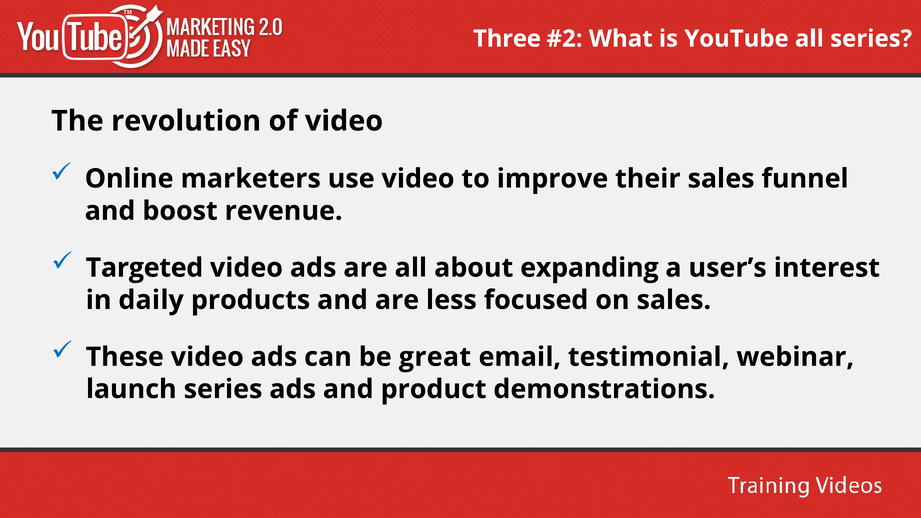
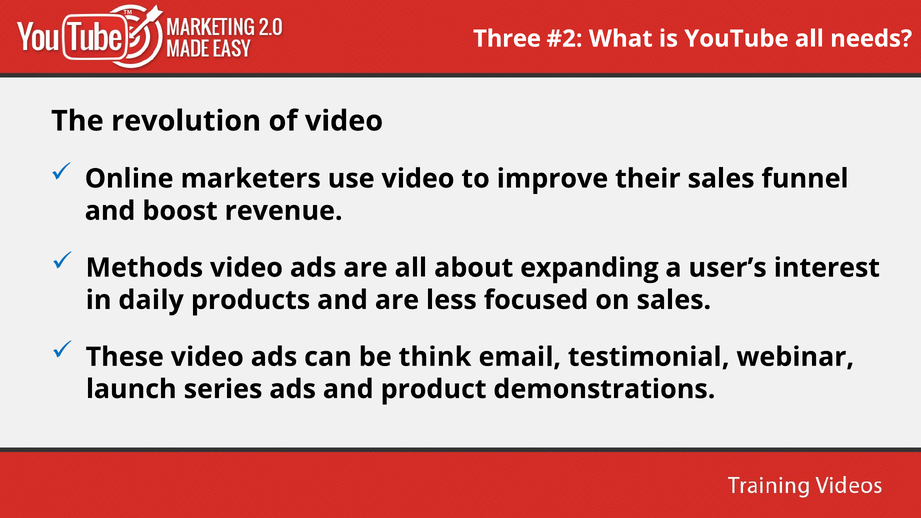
all series: series -> needs
Targeted: Targeted -> Methods
great: great -> think
